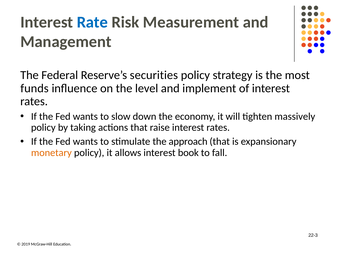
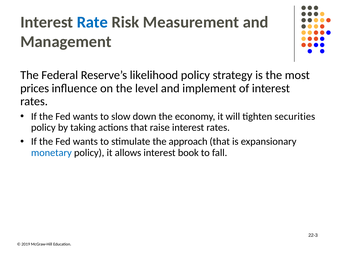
securities: securities -> likelihood
funds: funds -> prices
massively: massively -> securities
monetary colour: orange -> blue
